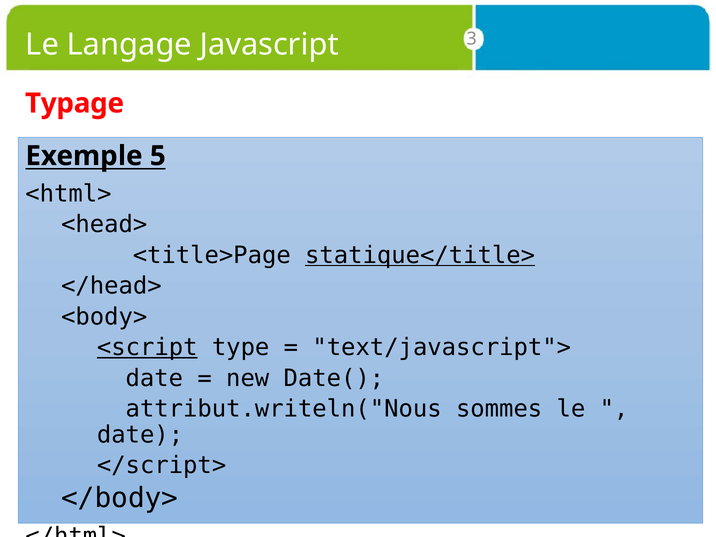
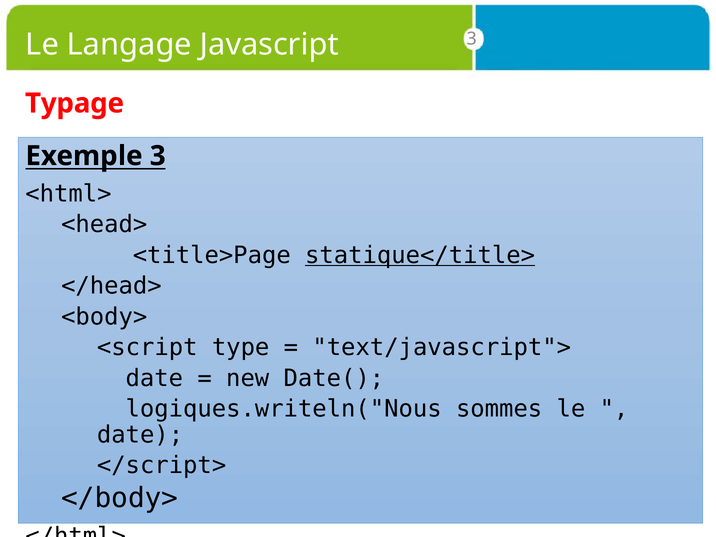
Exemple 5: 5 -> 3
<script underline: present -> none
attribut.writeln("Nous: attribut.writeln("Nous -> logiques.writeln("Nous
